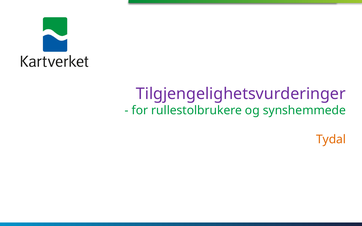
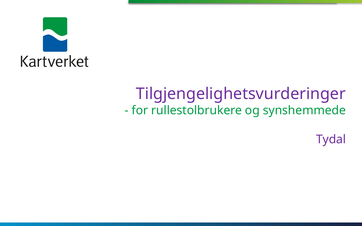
Tydal colour: orange -> purple
